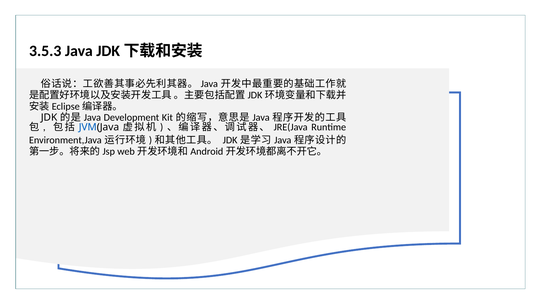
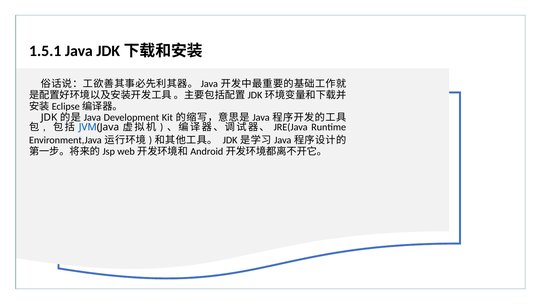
3.5.3: 3.5.3 -> 1.5.1
